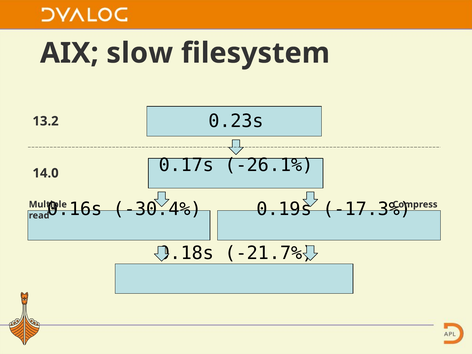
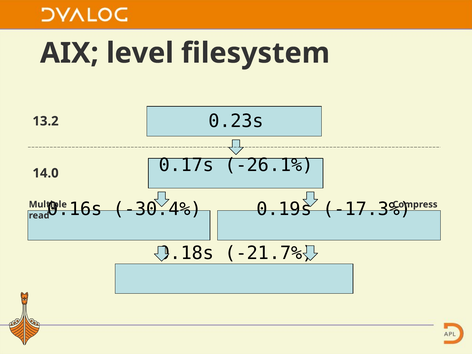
slow: slow -> level
